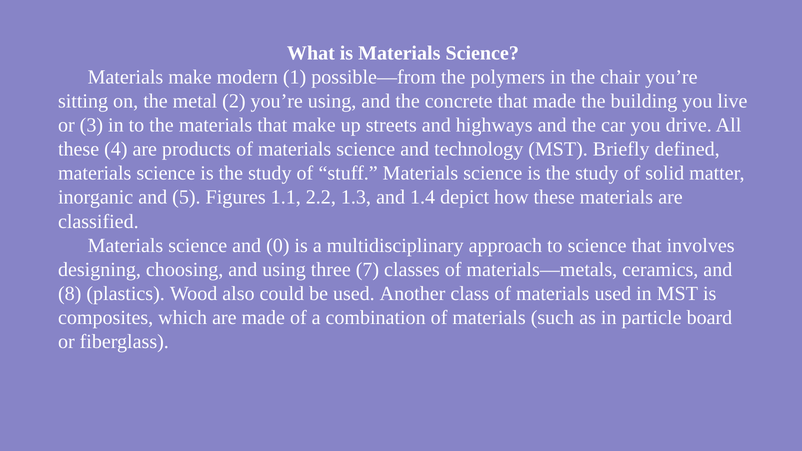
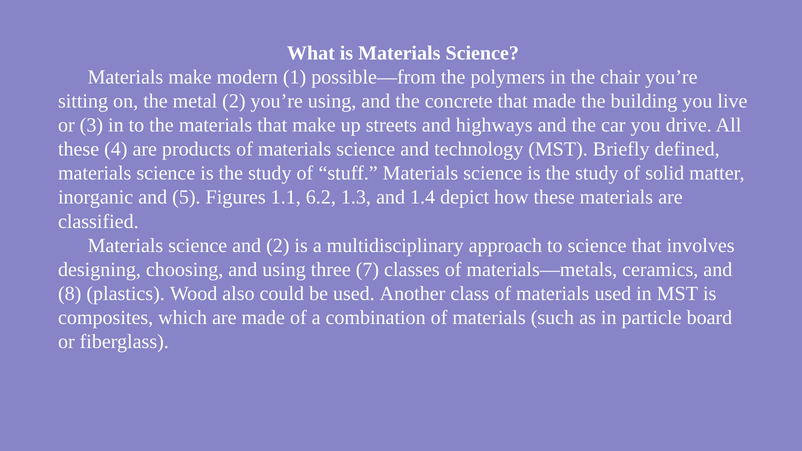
2.2: 2.2 -> 6.2
and 0: 0 -> 2
